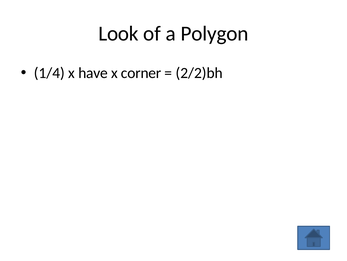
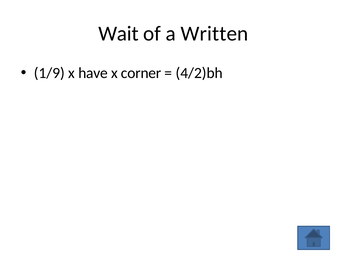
Look: Look -> Wait
Polygon: Polygon -> Written
1/4: 1/4 -> 1/9
2/2)bh: 2/2)bh -> 4/2)bh
